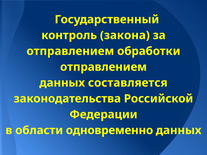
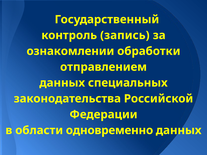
закона: закона -> запись
отправлением at (70, 51): отправлением -> ознакомлении
составляется: составляется -> специальных
